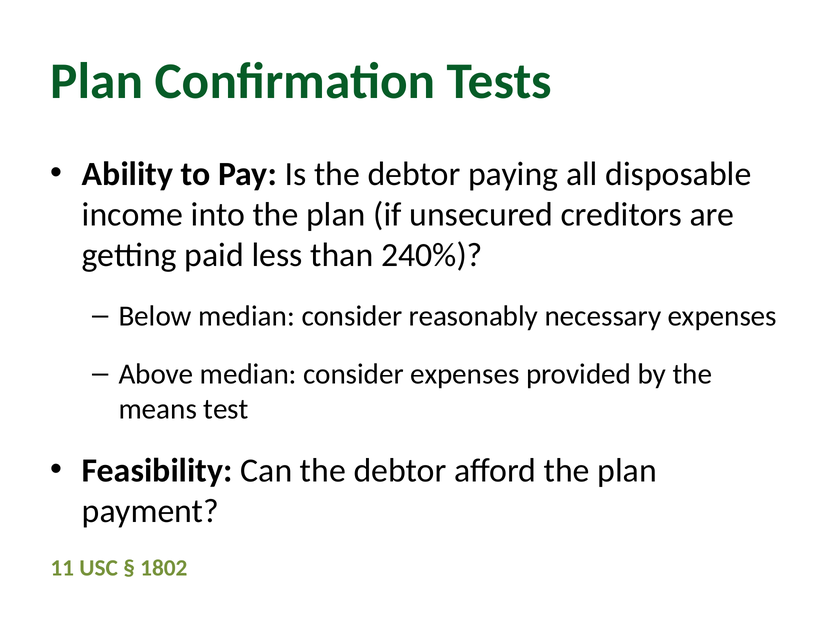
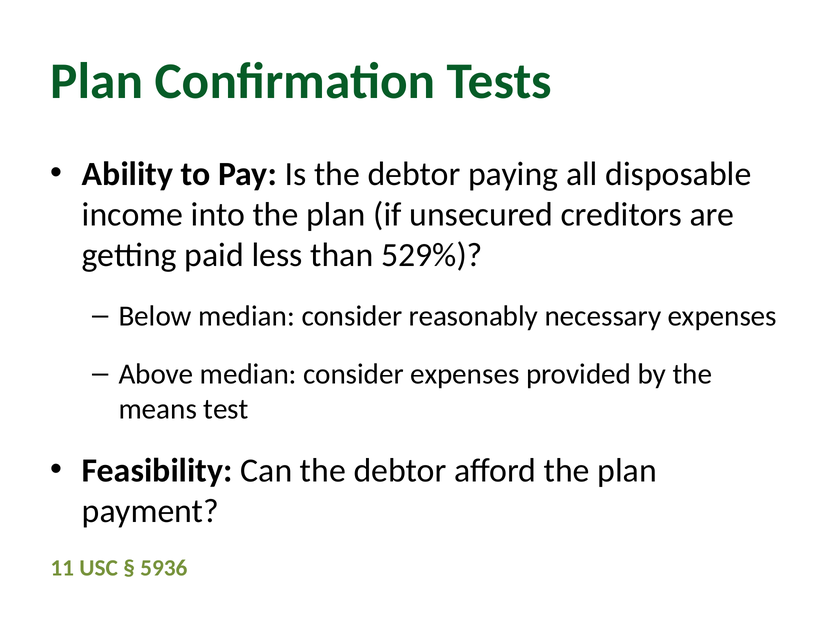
240%: 240% -> 529%
1802: 1802 -> 5936
